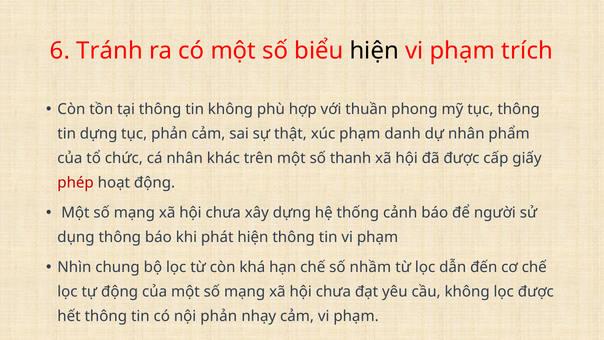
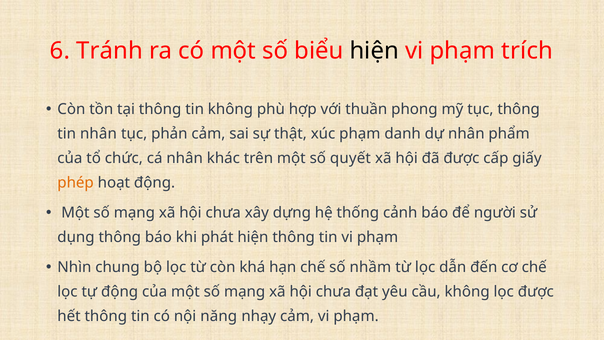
tin dựng: dựng -> nhân
thanh: thanh -> quyết
phép colour: red -> orange
nội phản: phản -> năng
